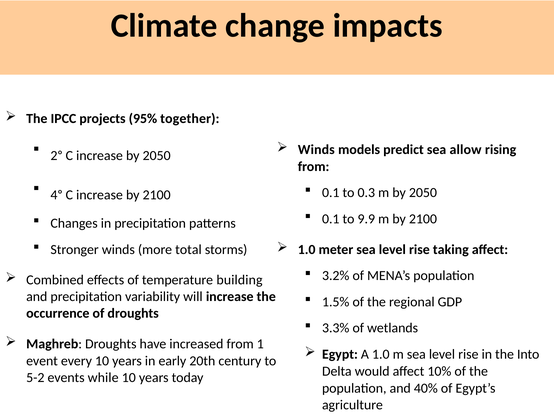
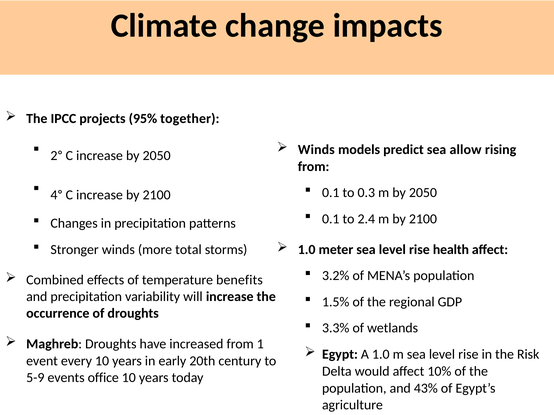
9.9: 9.9 -> 2.4
taking: taking -> health
building: building -> benefits
Into: Into -> Risk
5-2: 5-2 -> 5-9
while: while -> office
40%: 40% -> 43%
